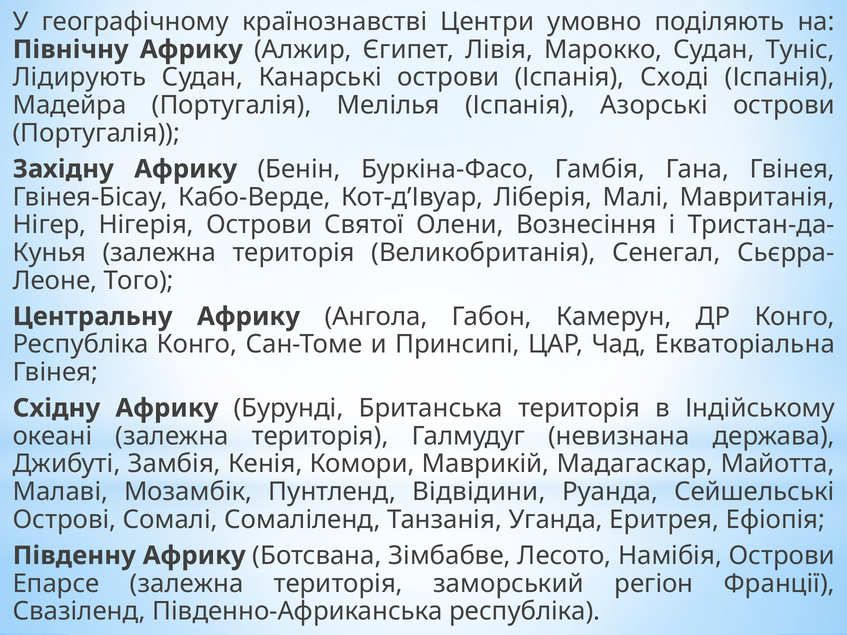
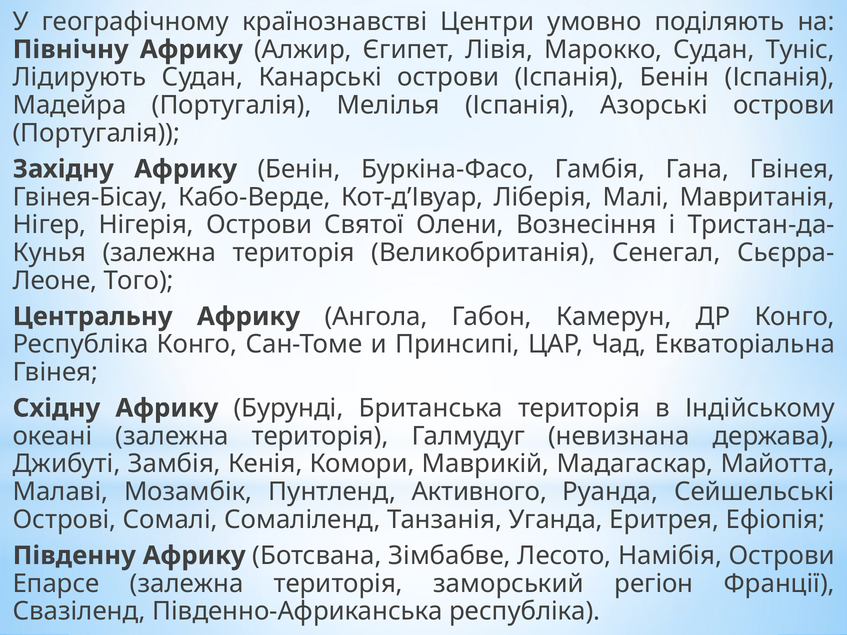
Іспанія Сході: Сході -> Бенін
Відвідини: Відвідини -> Активного
